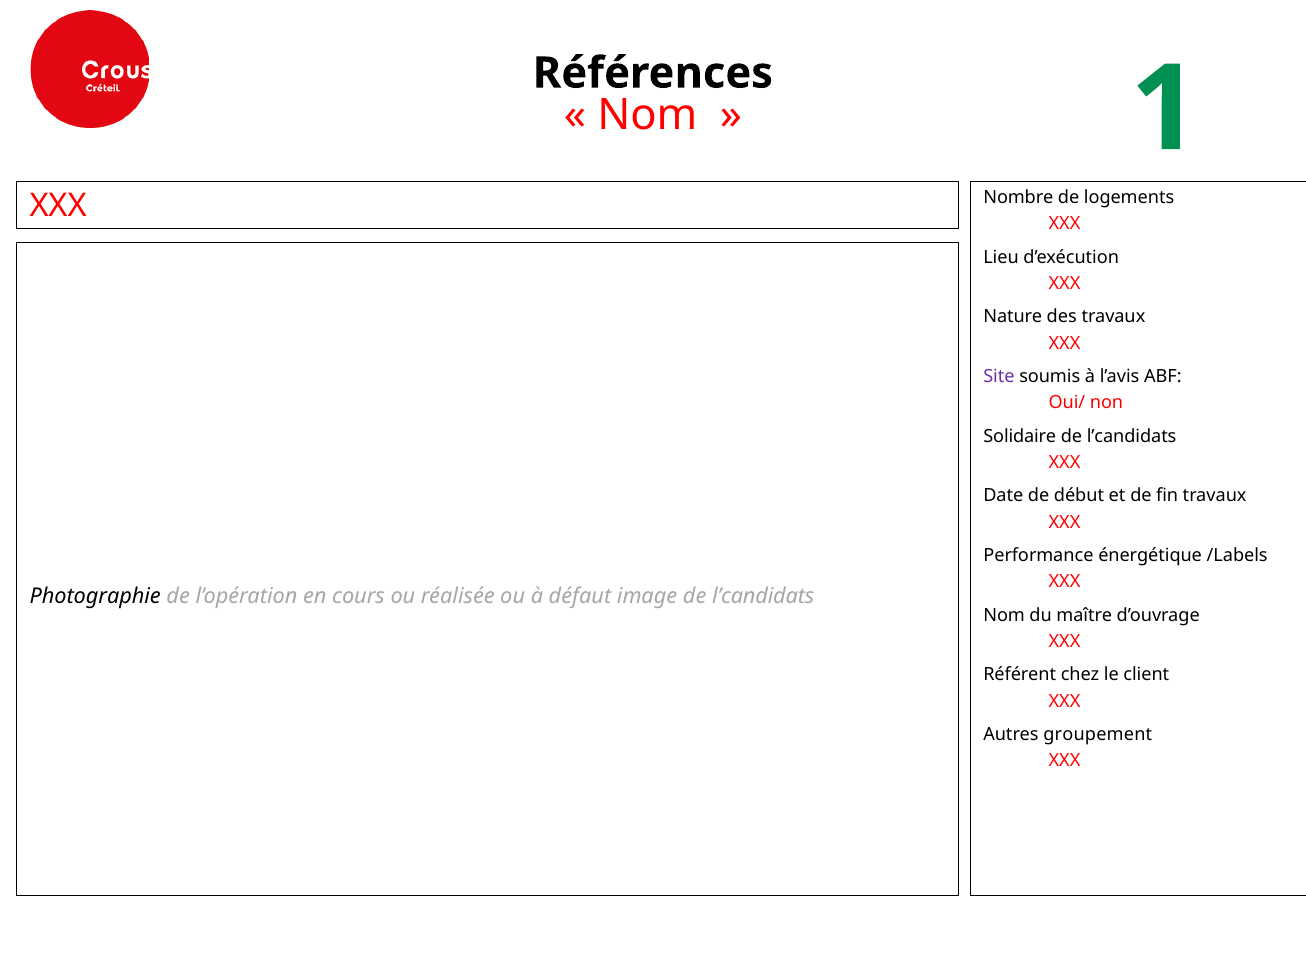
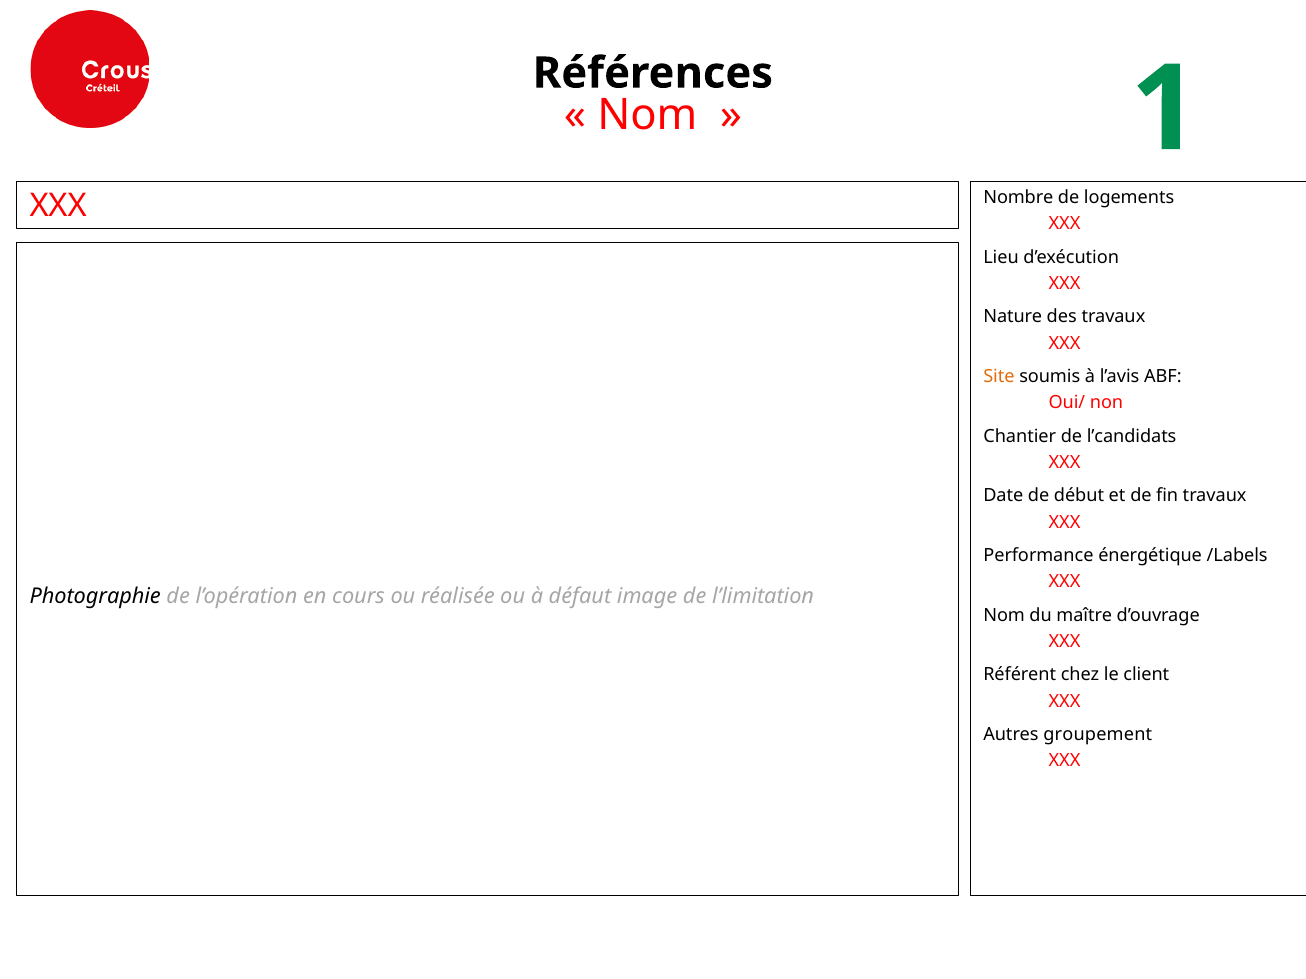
Site colour: purple -> orange
Solidaire: Solidaire -> Chantier
image de l’candidats: l’candidats -> l’limitation
